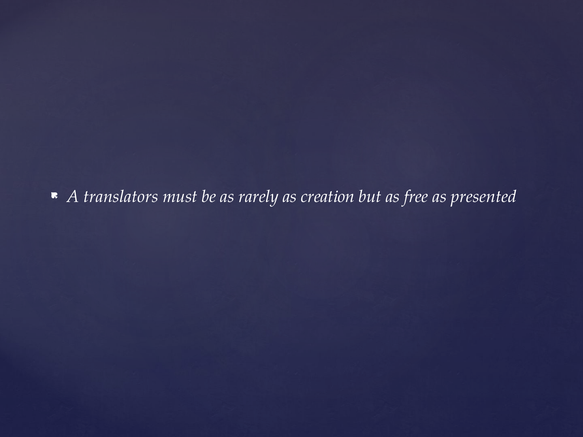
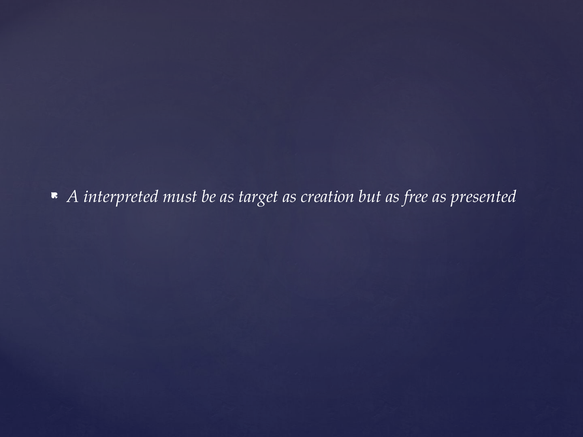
translators: translators -> interpreted
rarely: rarely -> target
